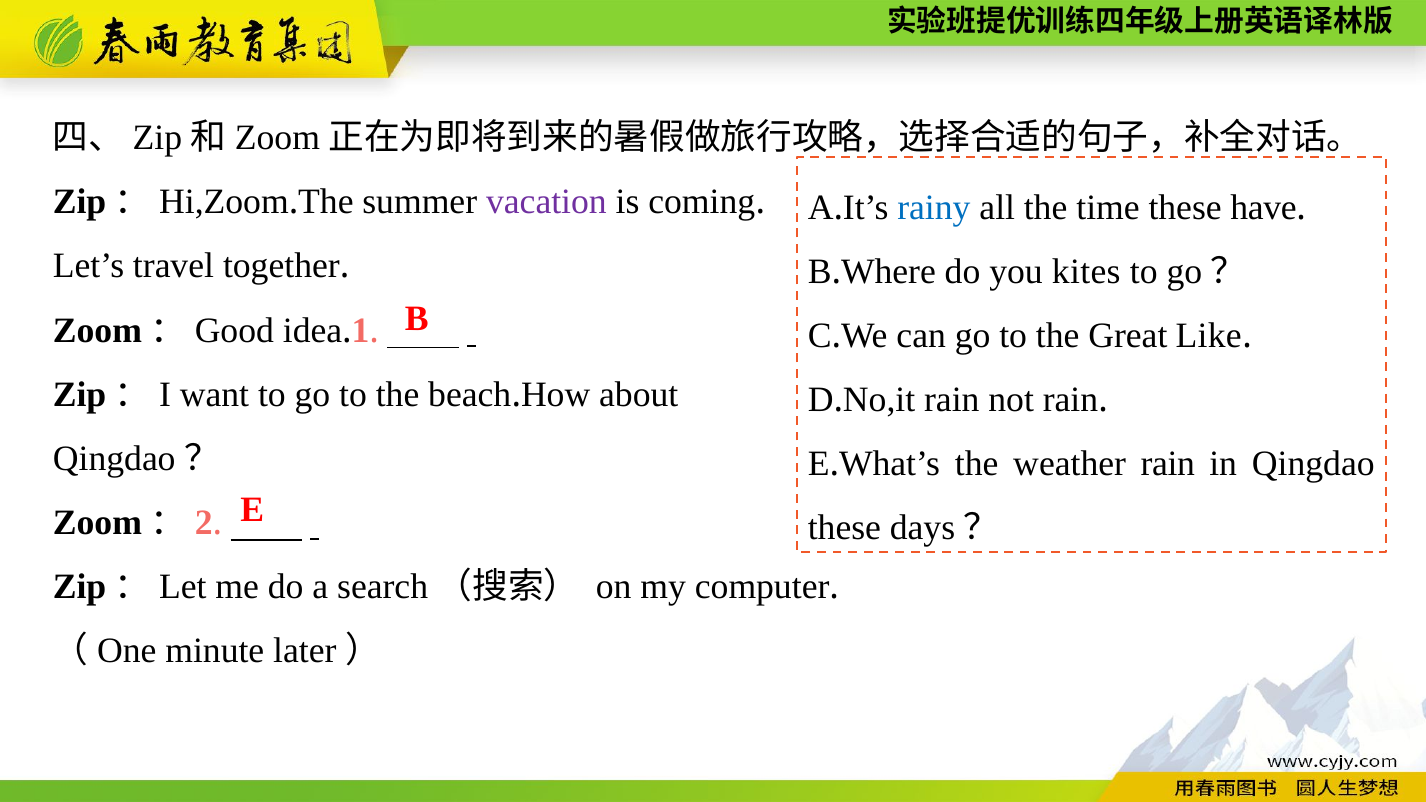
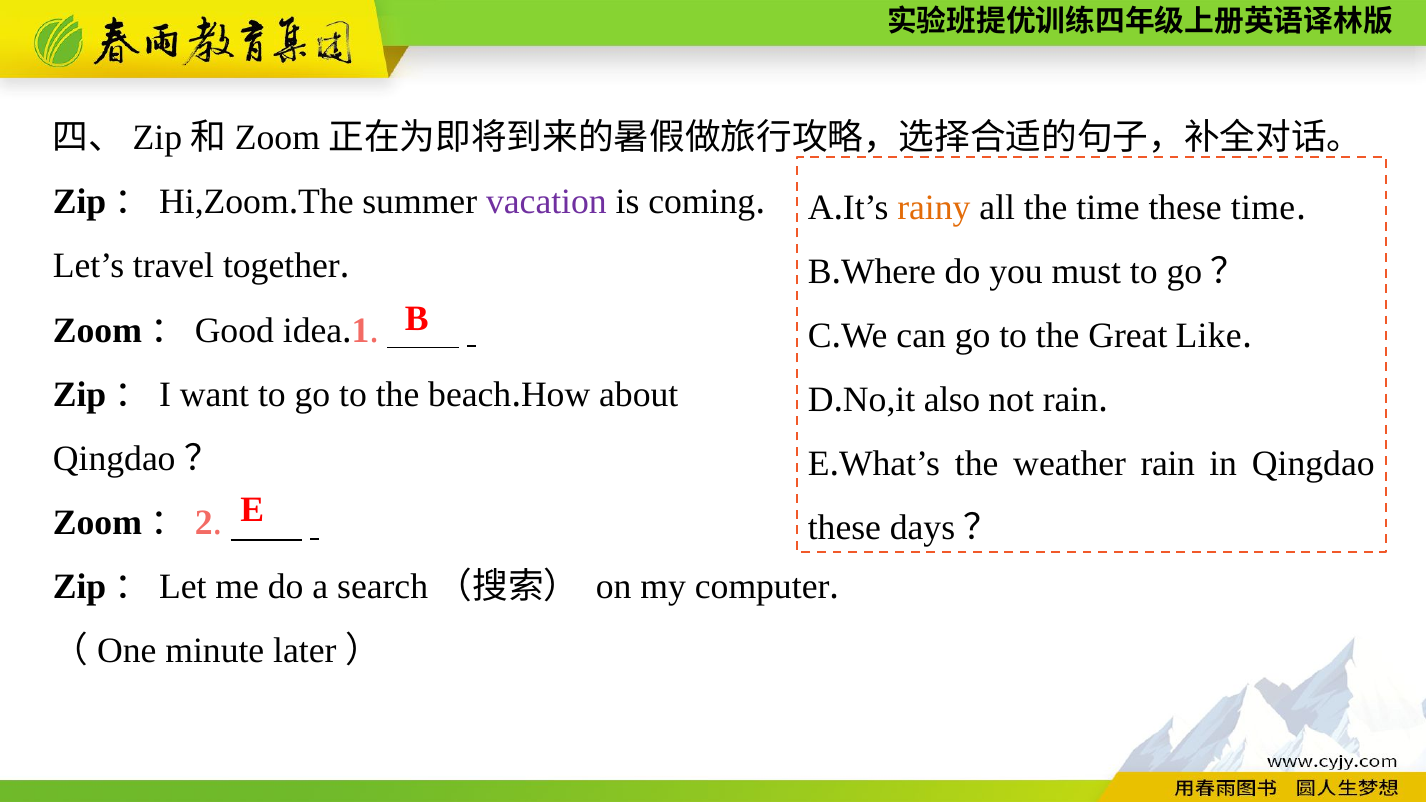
rainy colour: blue -> orange
these have: have -> time
kites: kites -> must
rain at (952, 400): rain -> also
